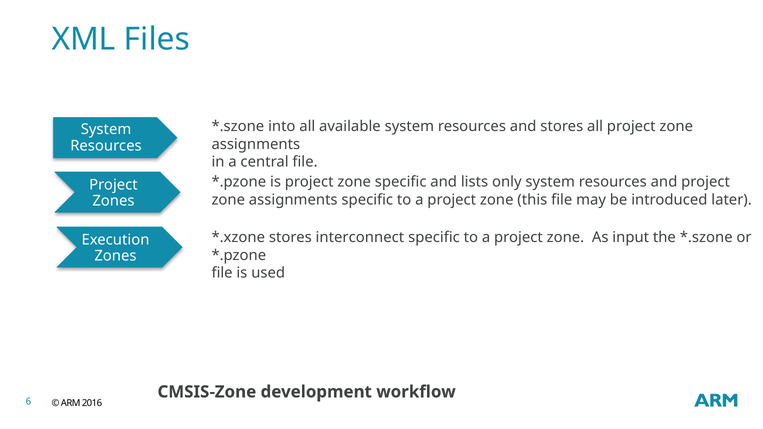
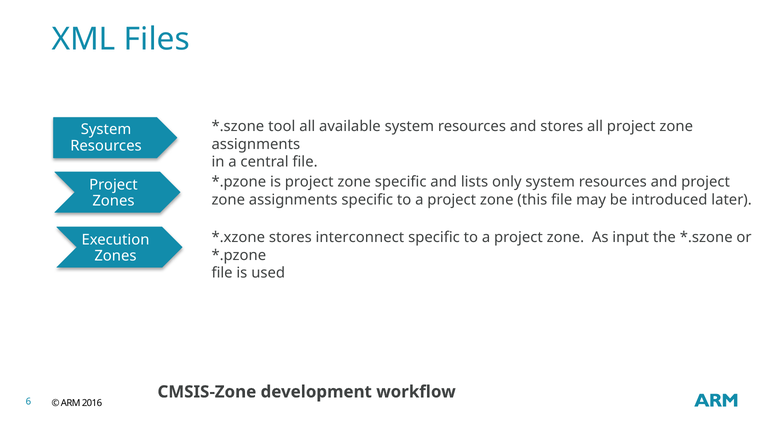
into: into -> tool
